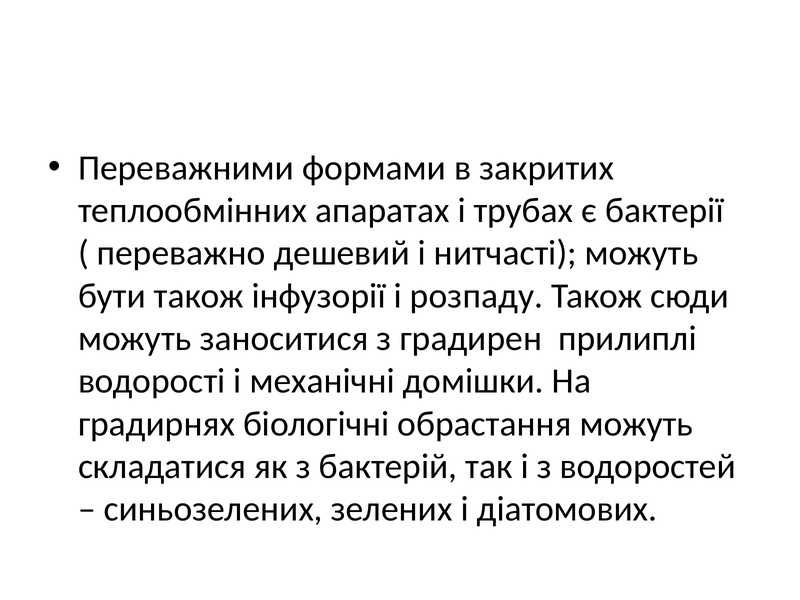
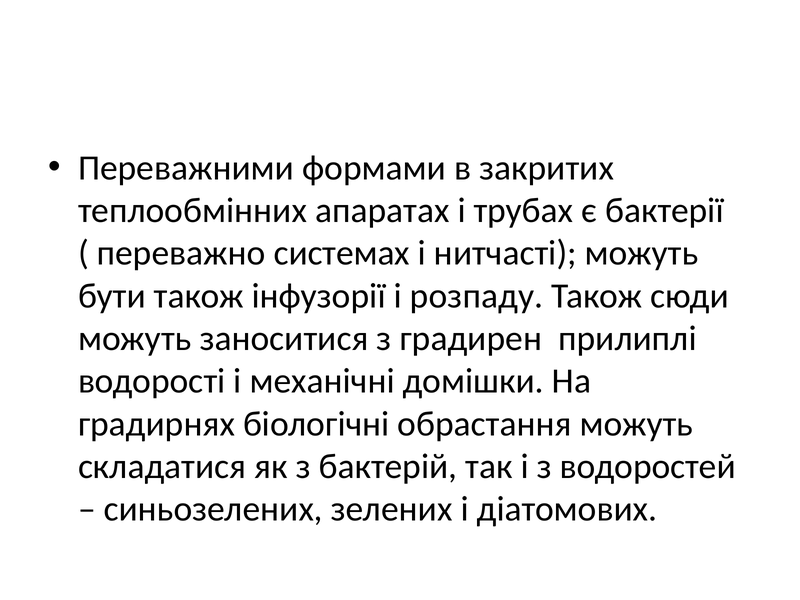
дешевий: дешевий -> системах
